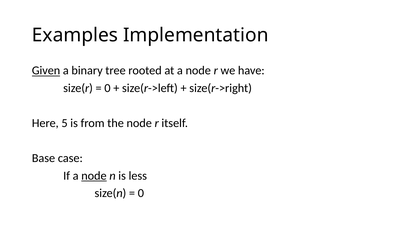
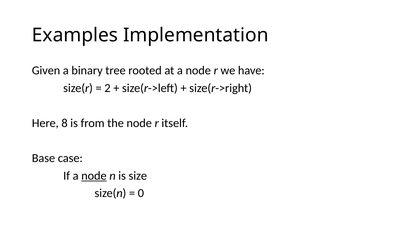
Given underline: present -> none
0 at (107, 88): 0 -> 2
5: 5 -> 8
less: less -> size
